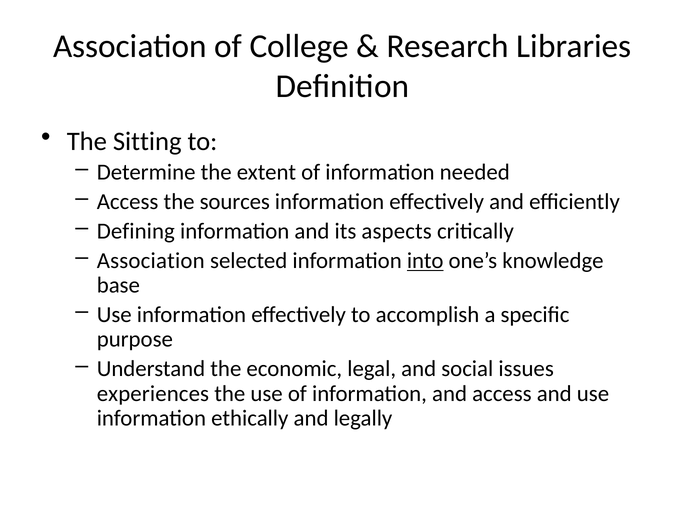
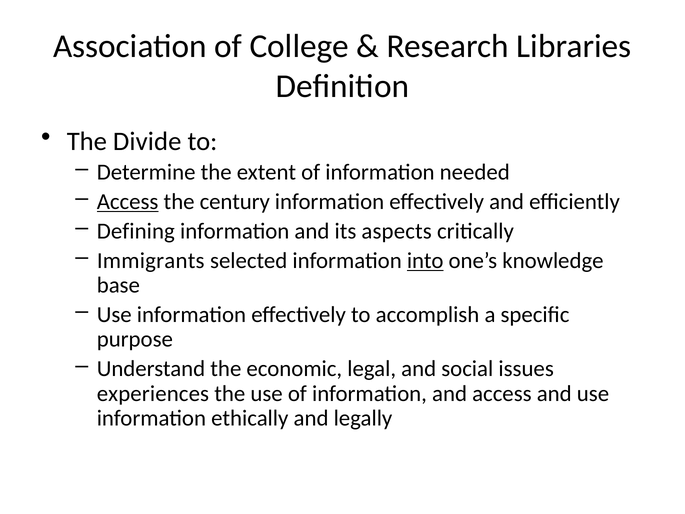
Sitting: Sitting -> Divide
Access at (128, 202) underline: none -> present
sources: sources -> century
Association at (151, 261): Association -> Immigrants
